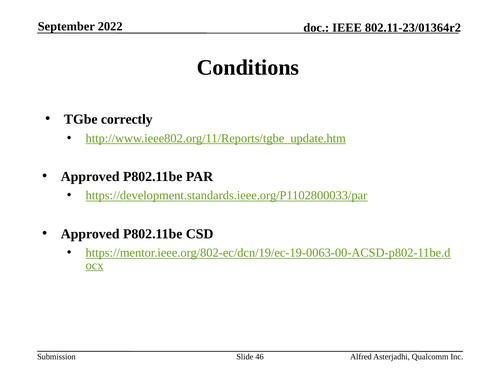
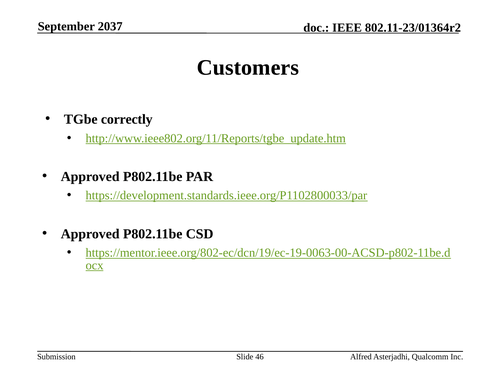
2022: 2022 -> 2037
Conditions: Conditions -> Customers
